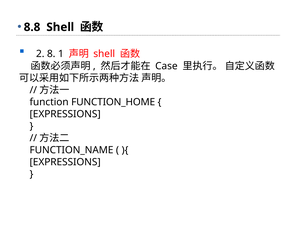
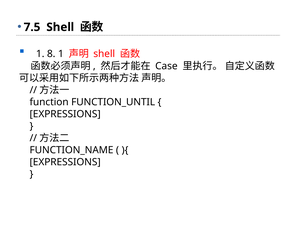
8.8: 8.8 -> 7.5
2 at (40, 54): 2 -> 1
FUNCTION_HOME: FUNCTION_HOME -> FUNCTION_UNTIL
